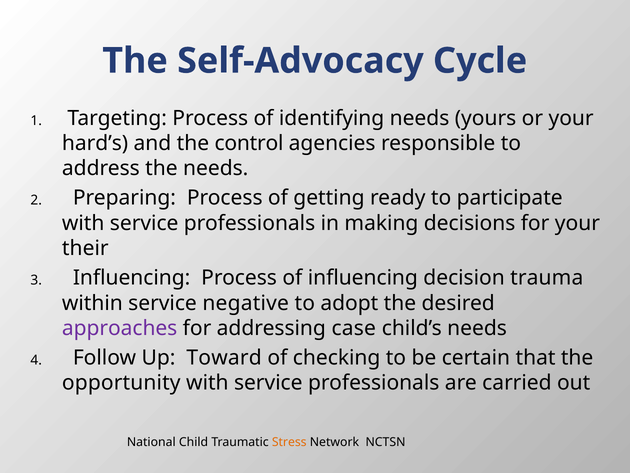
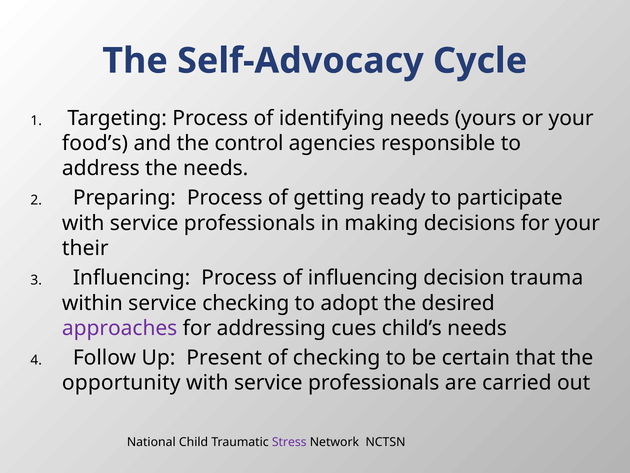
hard’s: hard’s -> food’s
service negative: negative -> checking
case: case -> cues
Toward: Toward -> Present
Stress colour: orange -> purple
